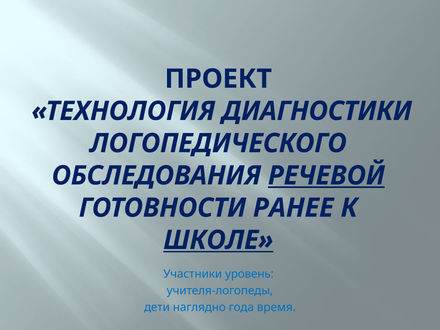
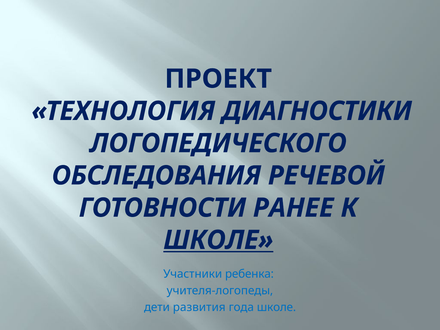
РЕЧЕВОЙ underline: present -> none
уровень: уровень -> ребенка
наглядно: наглядно -> развития
года время: время -> школе
